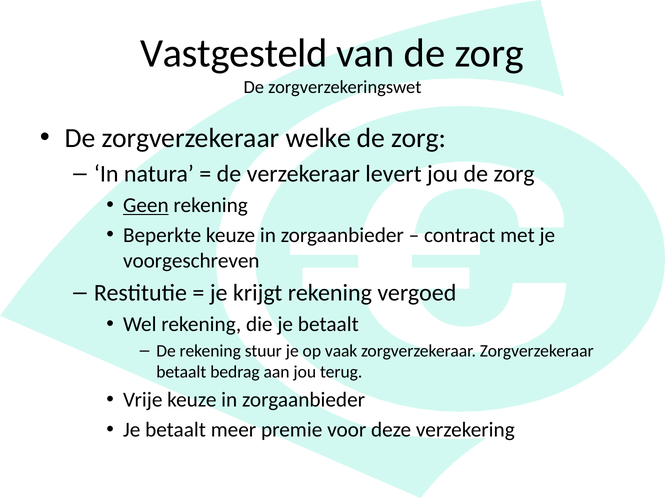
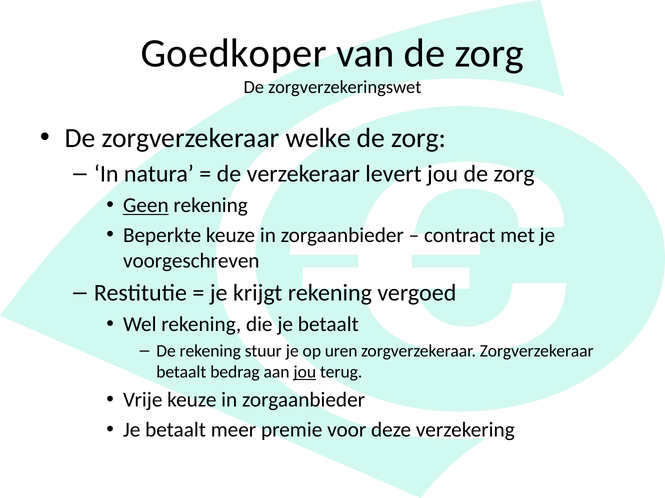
Vastgesteld: Vastgesteld -> Goedkoper
vaak: vaak -> uren
jou at (305, 373) underline: none -> present
